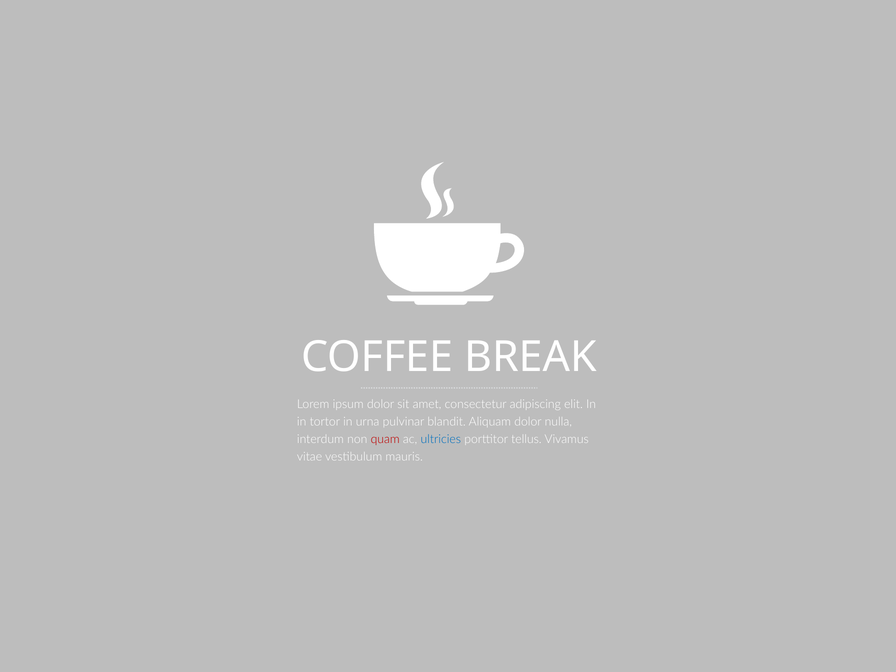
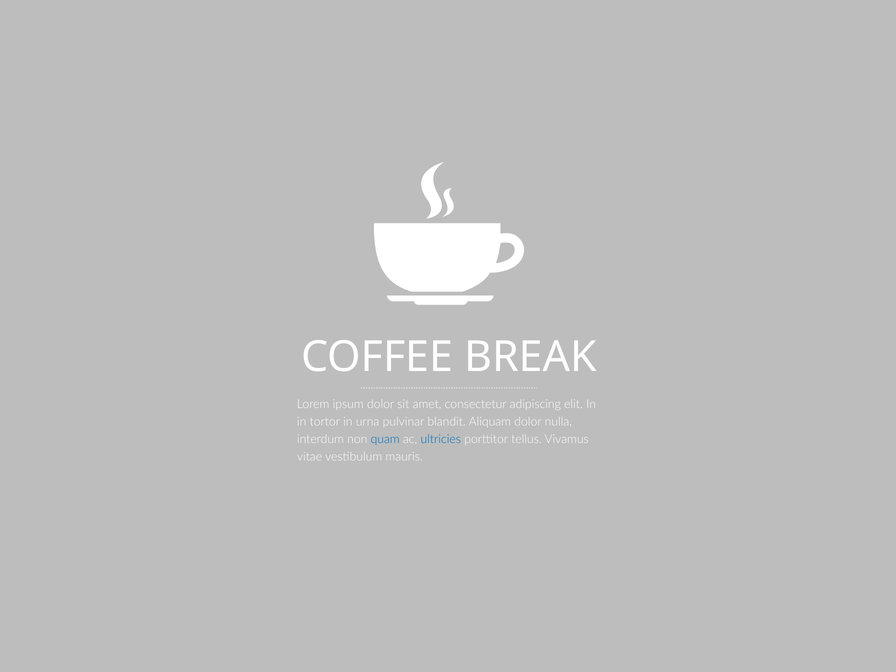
quam colour: red -> blue
